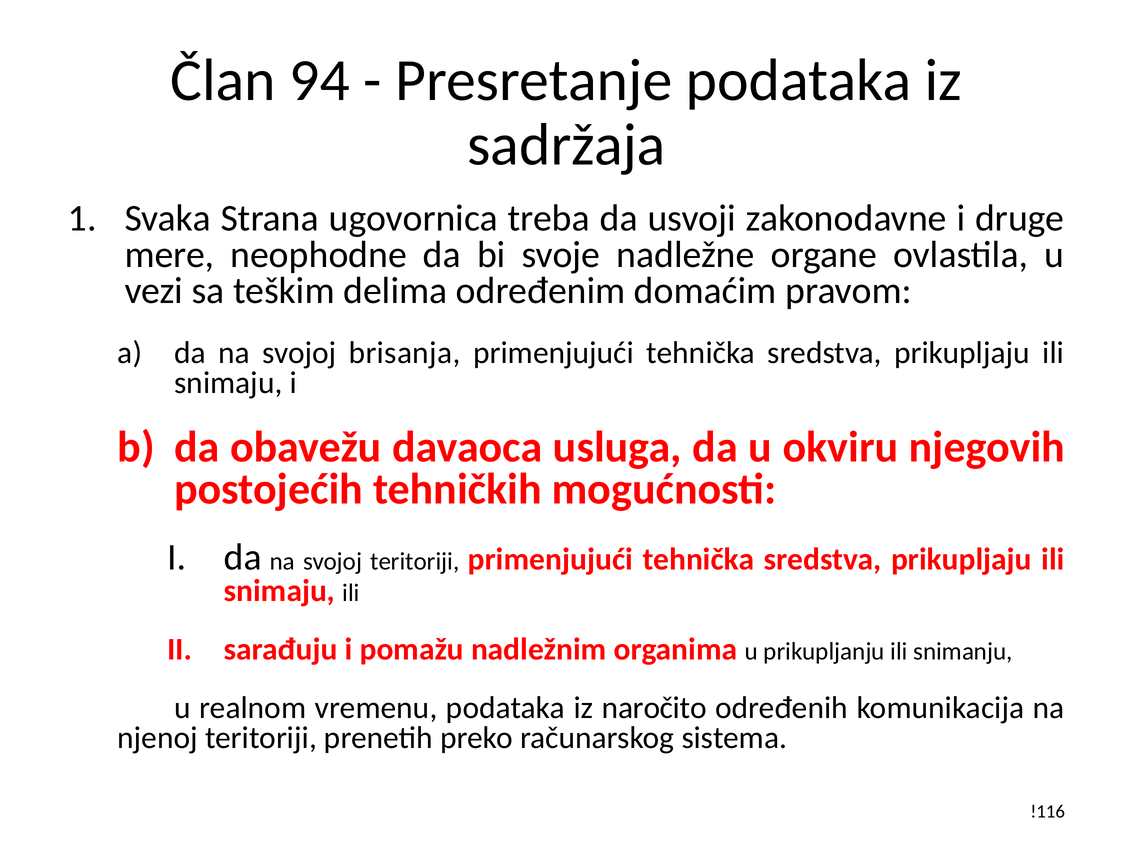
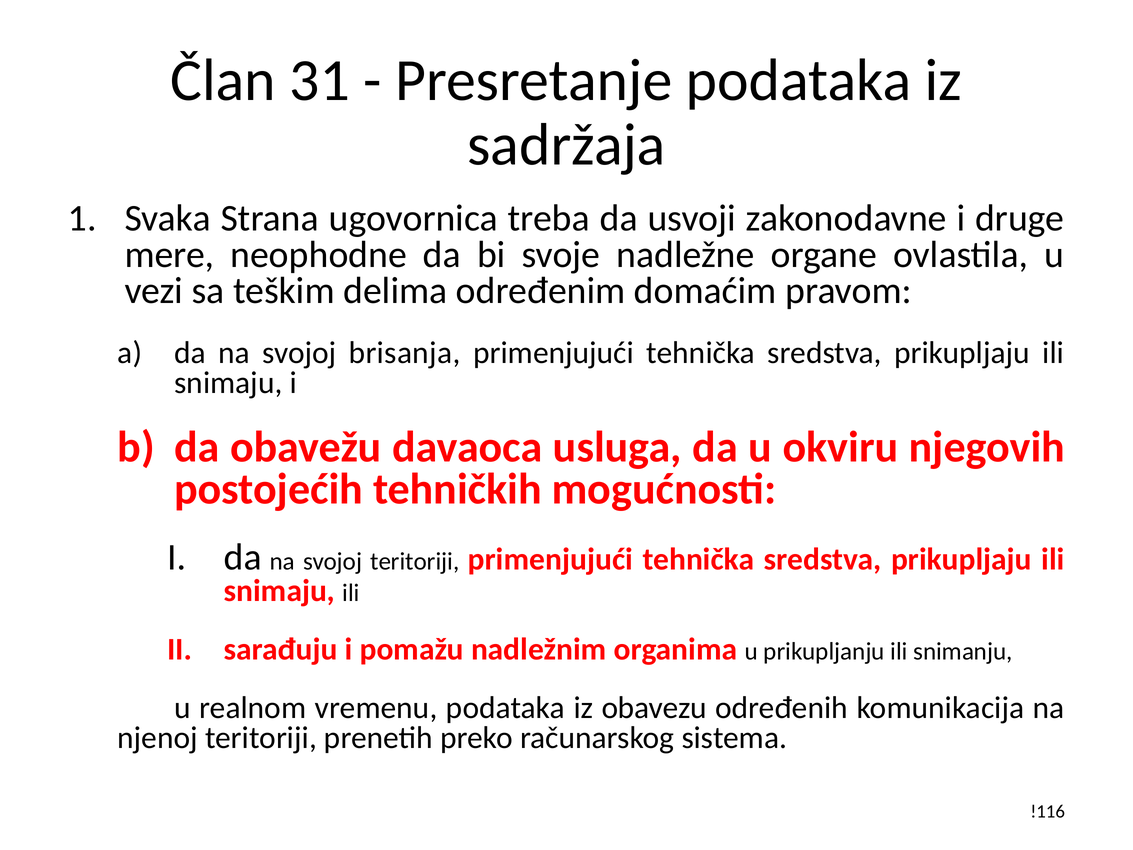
94: 94 -> 31
naročito: naročito -> obavezu
